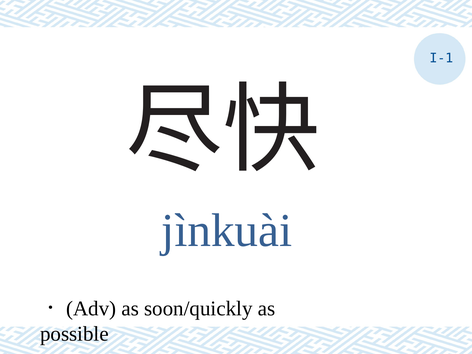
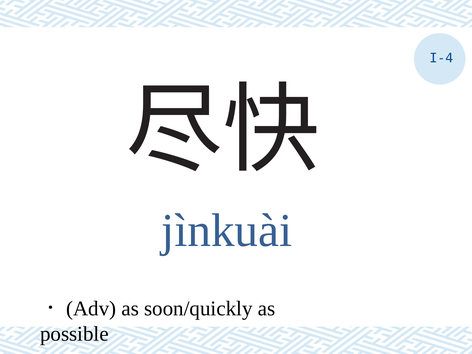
I-1: I-1 -> I-4
